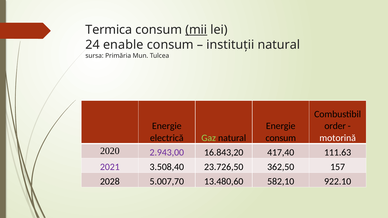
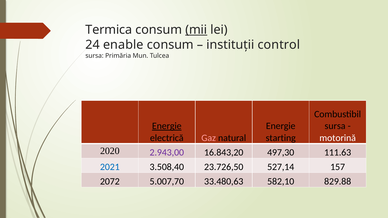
instituții natural: natural -> control
Energie at (167, 126) underline: none -> present
order at (335, 126): order -> sursa
Gaz colour: light green -> pink
consum at (281, 138): consum -> starting
417,40: 417,40 -> 497,30
2021 colour: purple -> blue
362,50: 362,50 -> 527,14
2028: 2028 -> 2072
13.480,60: 13.480,60 -> 33.480,63
922.10: 922.10 -> 829.88
